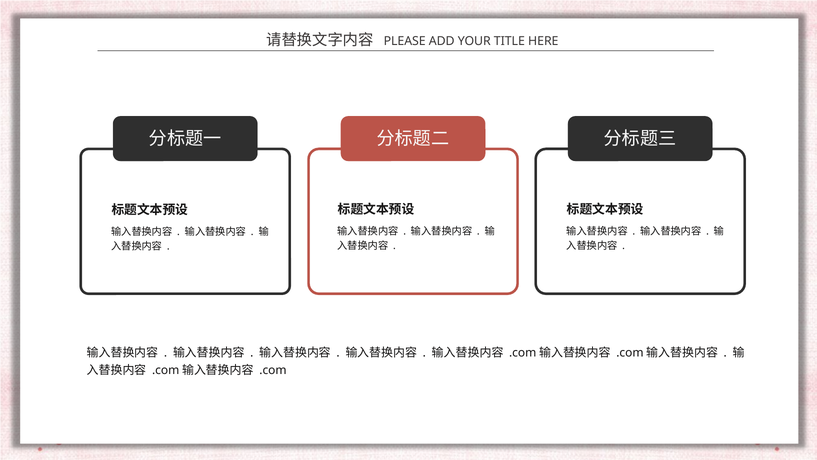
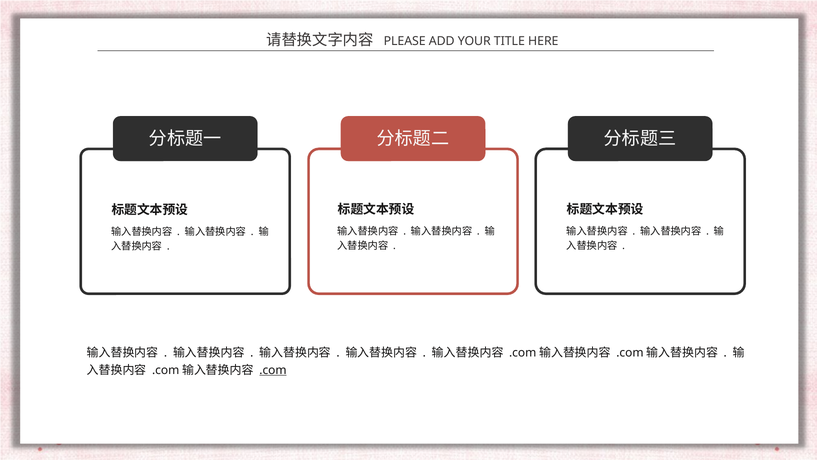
.com underline: none -> present
